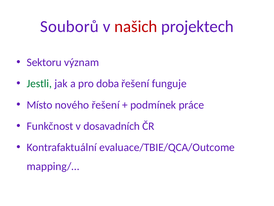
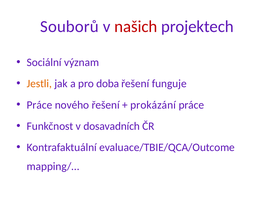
Sektoru: Sektoru -> Sociální
Jestli colour: green -> orange
Místo at (40, 105): Místo -> Práce
podmínek: podmínek -> prokázání
